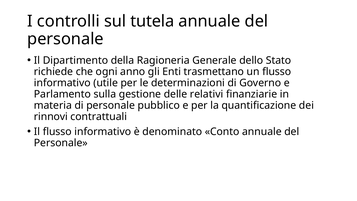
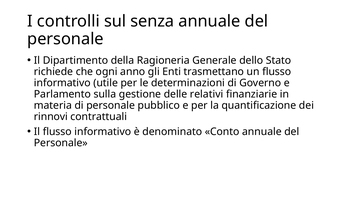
tutela: tutela -> senza
